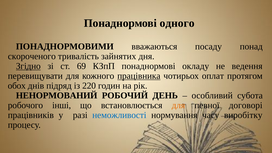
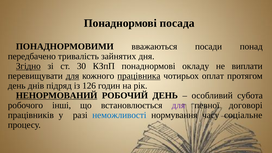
одного: одного -> посада
посаду: посаду -> посади
скороченого: скороченого -> передбачено
69: 69 -> 30
ведення: ведення -> виплати
для at (72, 76) underline: none -> present
обох at (17, 86): обох -> день
220: 220 -> 126
НЕНОРМОВАНИЙ underline: none -> present
для at (178, 105) colour: orange -> purple
виробітку: виробітку -> соціальне
